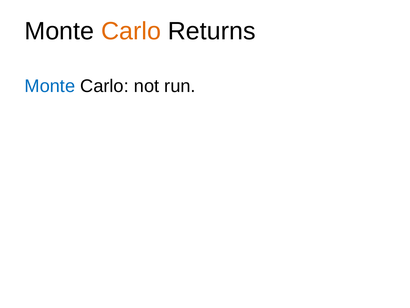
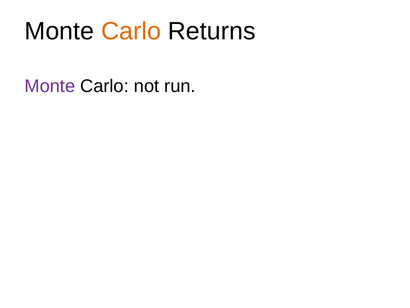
Monte at (50, 86) colour: blue -> purple
